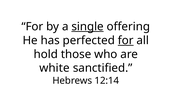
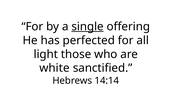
for at (126, 40) underline: present -> none
hold: hold -> light
12:14: 12:14 -> 14:14
